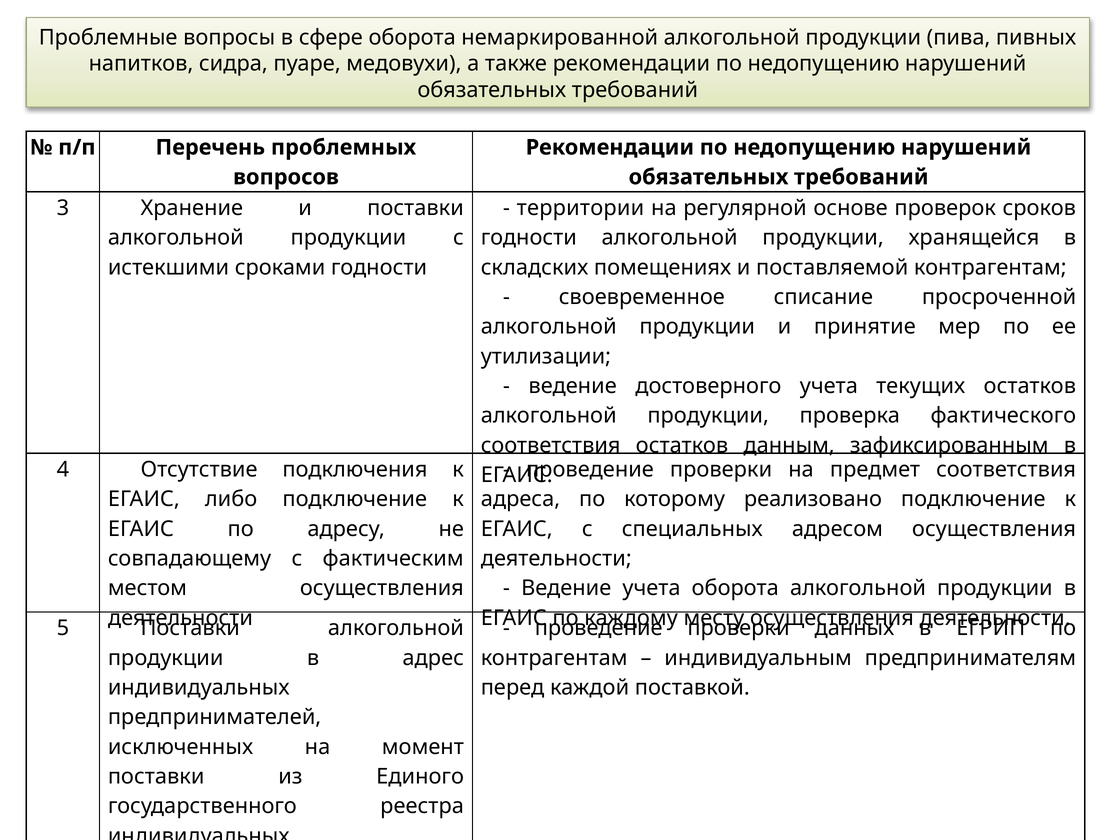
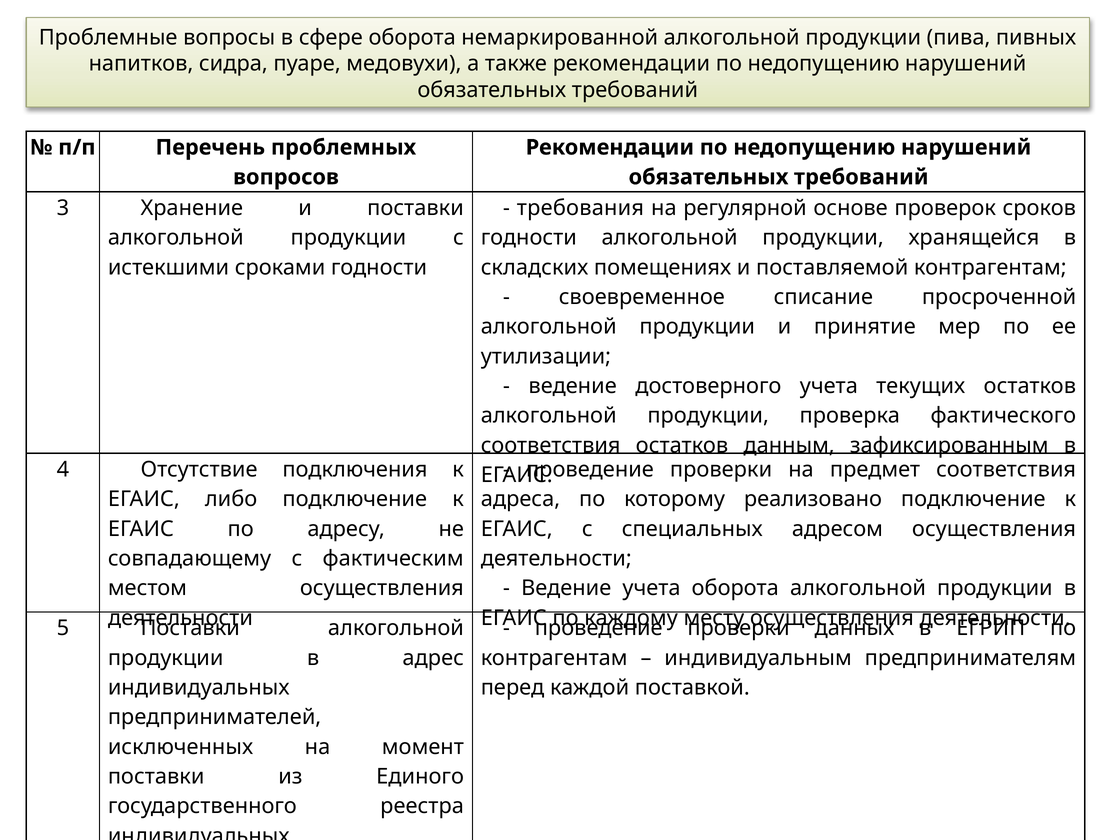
территории: территории -> требования
